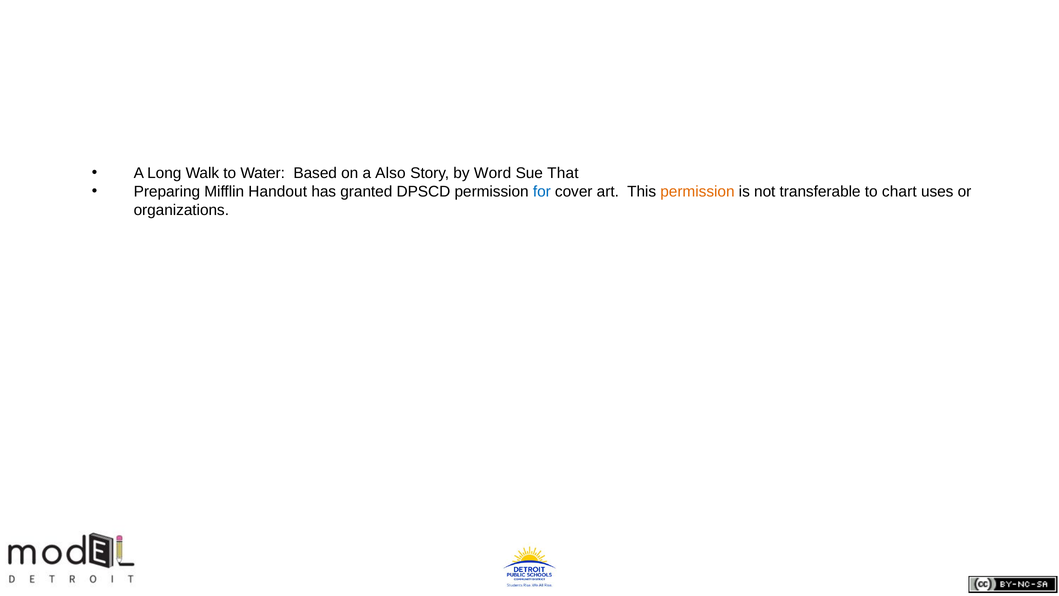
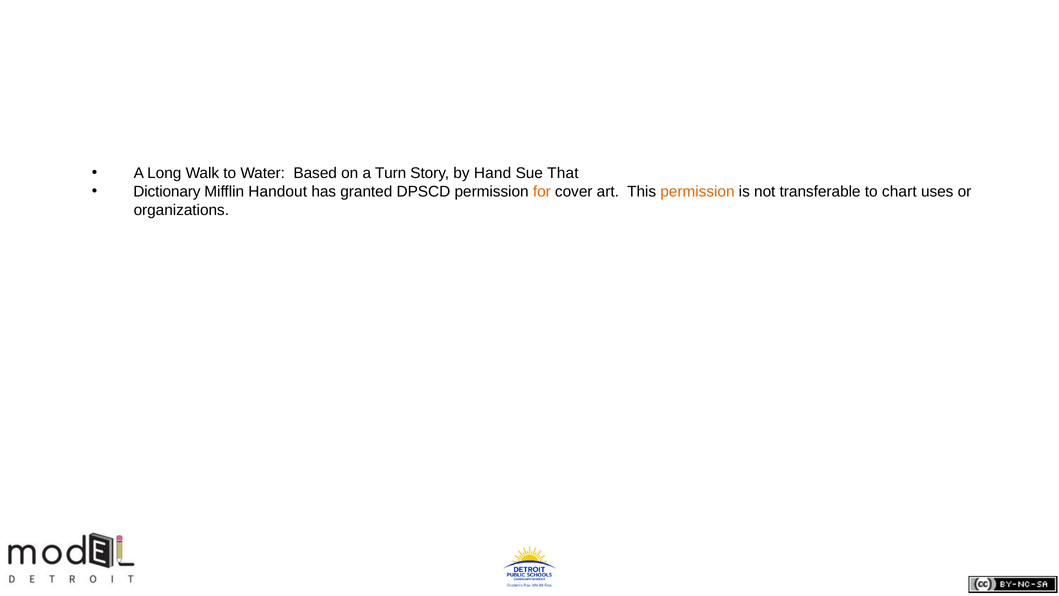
Also: Also -> Turn
Word: Word -> Hand
Preparing: Preparing -> Dictionary
for colour: blue -> orange
